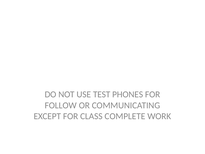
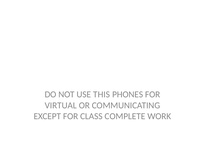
TEST: TEST -> THIS
FOLLOW: FOLLOW -> VIRTUAL
